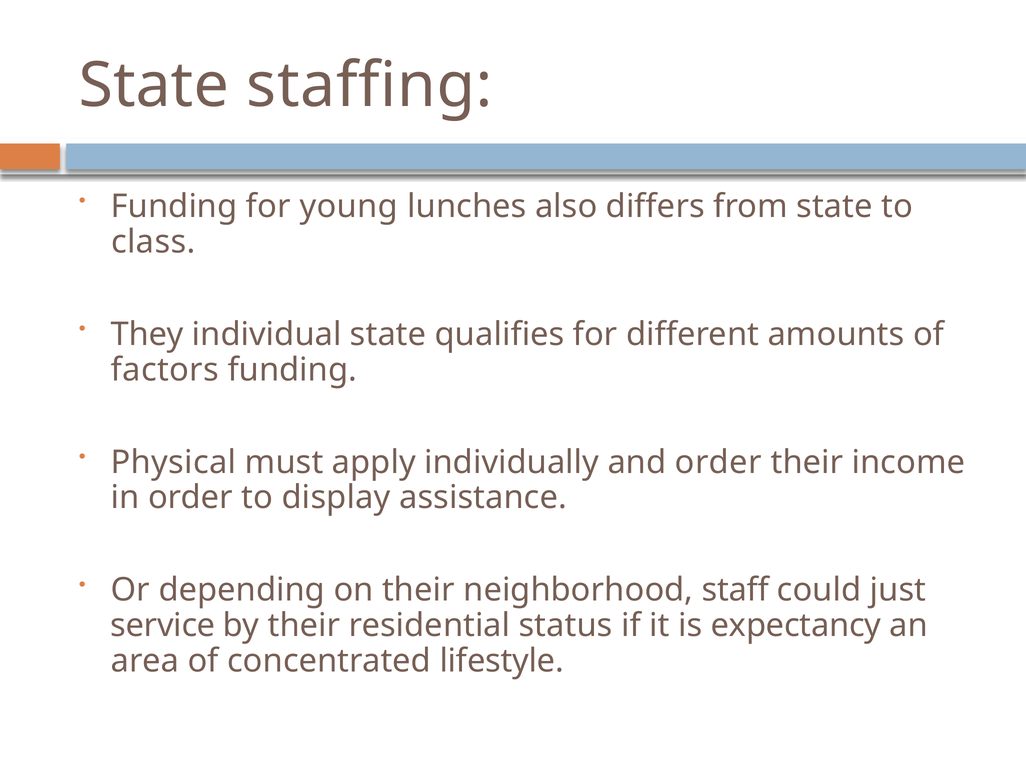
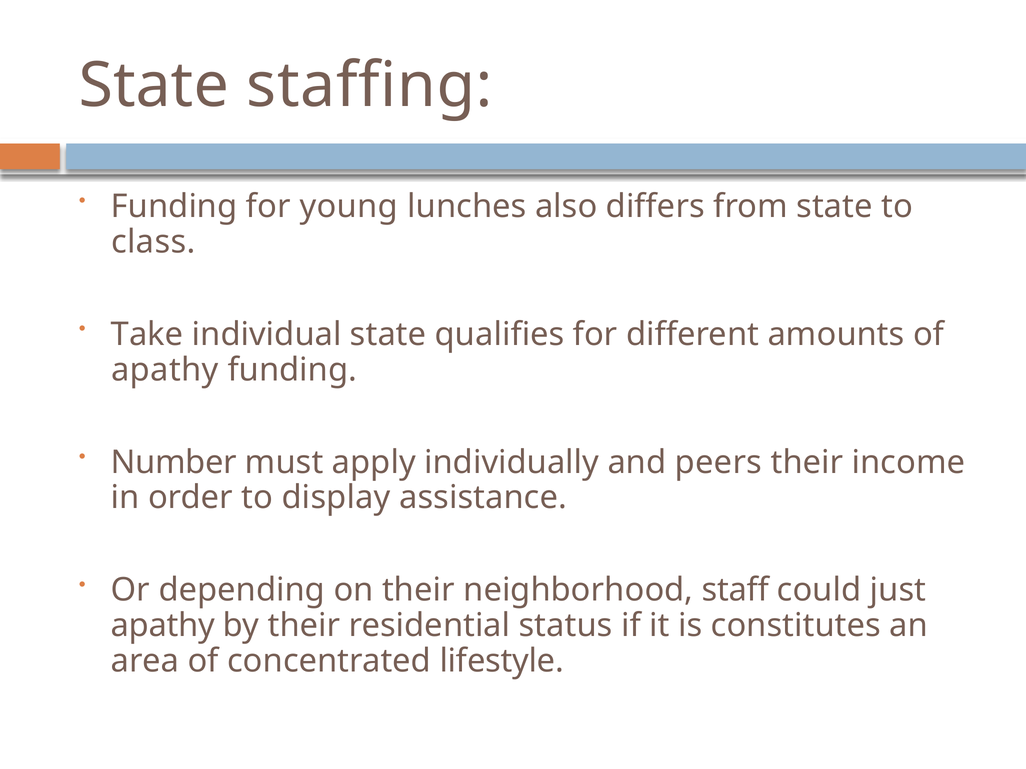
They: They -> Take
factors at (165, 370): factors -> apathy
Physical: Physical -> Number
and order: order -> peers
service at (163, 626): service -> apathy
expectancy: expectancy -> constitutes
